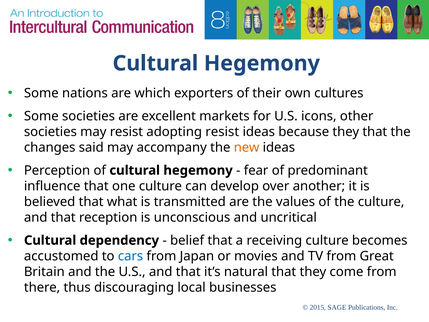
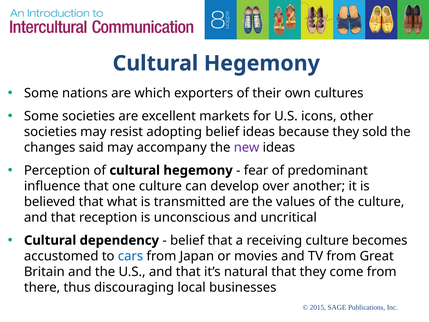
adopting resist: resist -> belief
they that: that -> sold
new colour: orange -> purple
